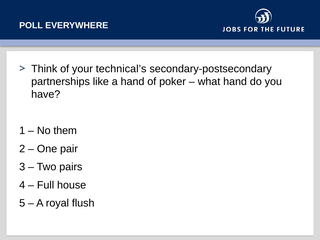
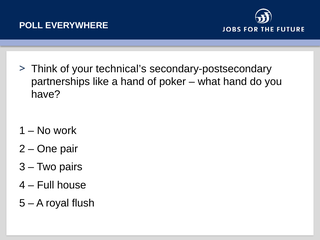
them: them -> work
